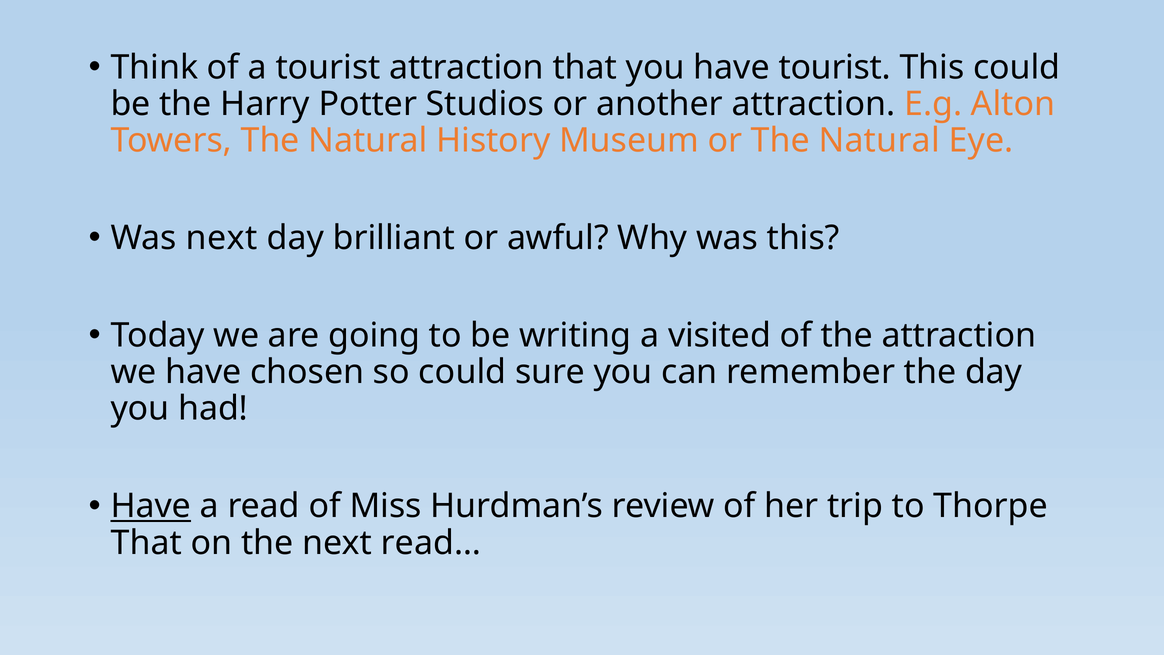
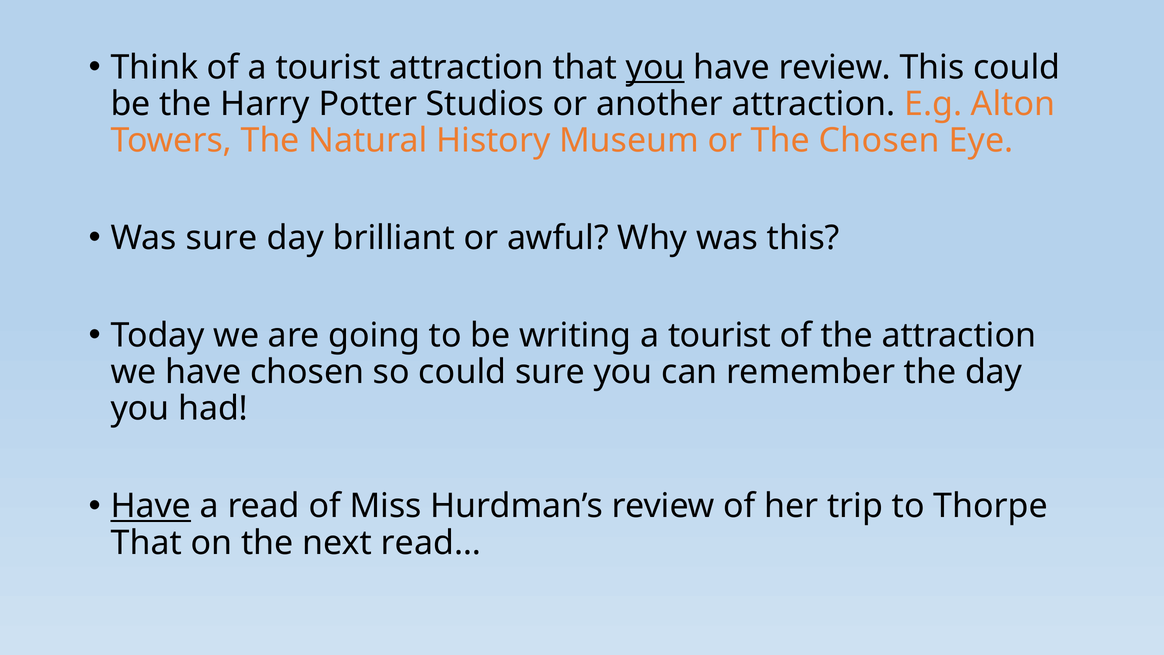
you at (655, 67) underline: none -> present
have tourist: tourist -> review
or The Natural: Natural -> Chosen
Was next: next -> sure
writing a visited: visited -> tourist
